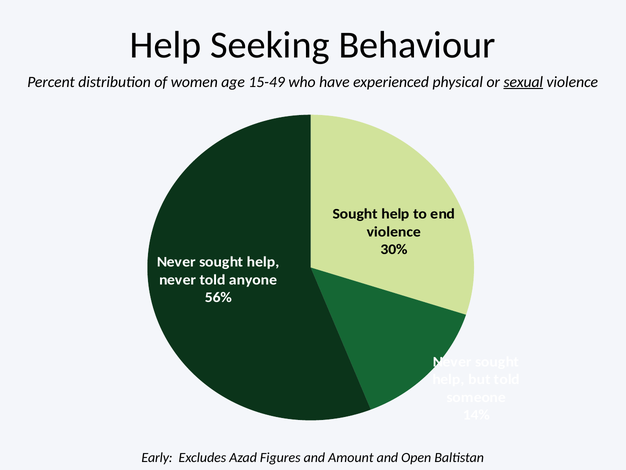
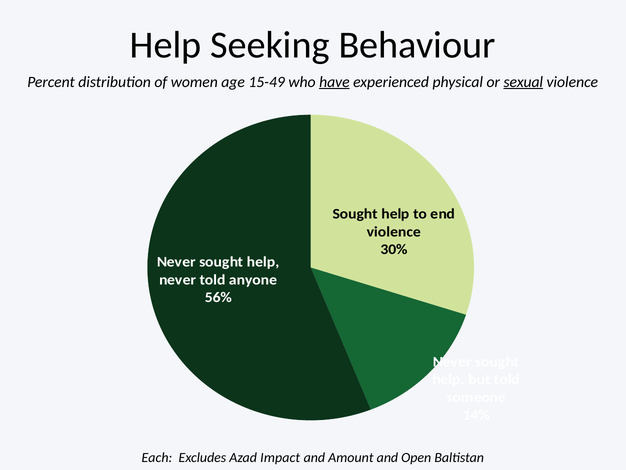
have underline: none -> present
Early: Early -> Each
Figures: Figures -> Impact
